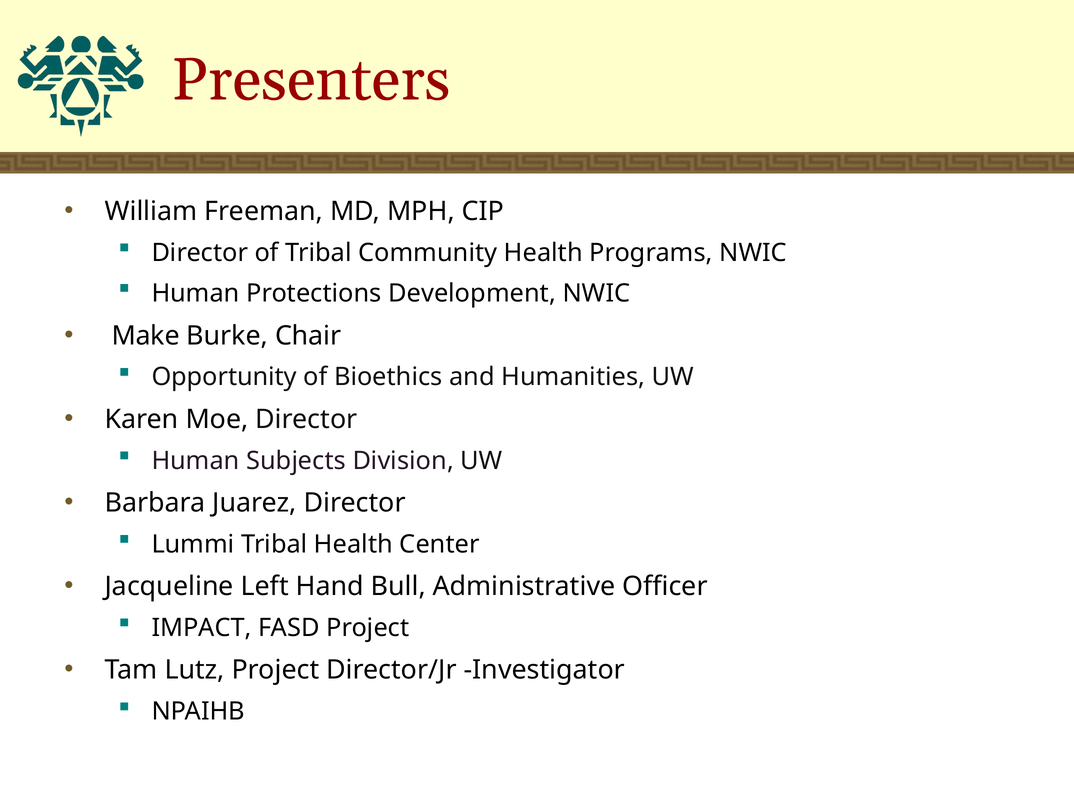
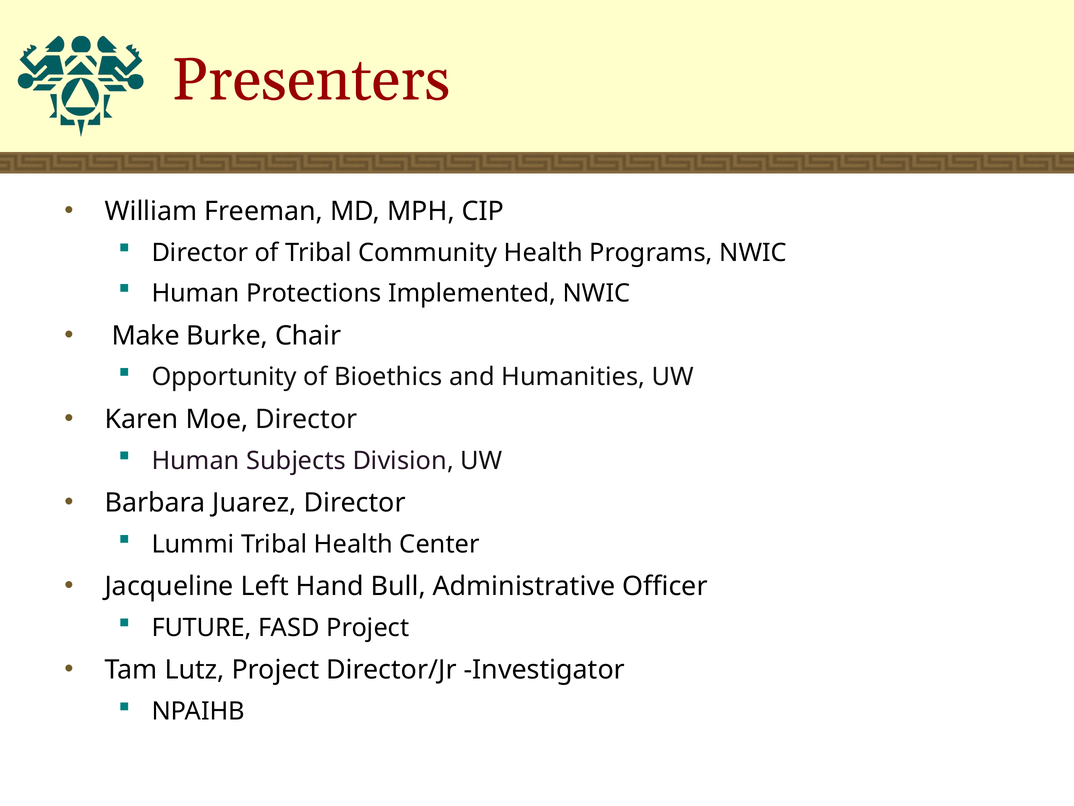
Development: Development -> Implemented
IMPACT: IMPACT -> FUTURE
